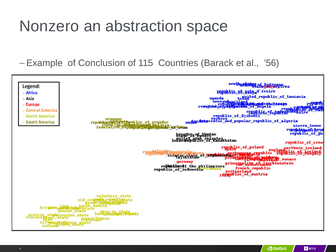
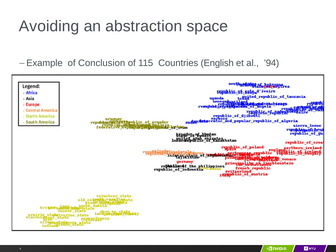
Nonzero: Nonzero -> Avoiding
Barack: Barack -> English
’56: ’56 -> ’94
